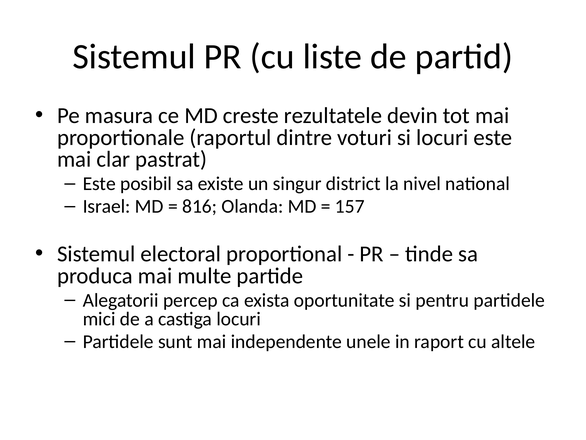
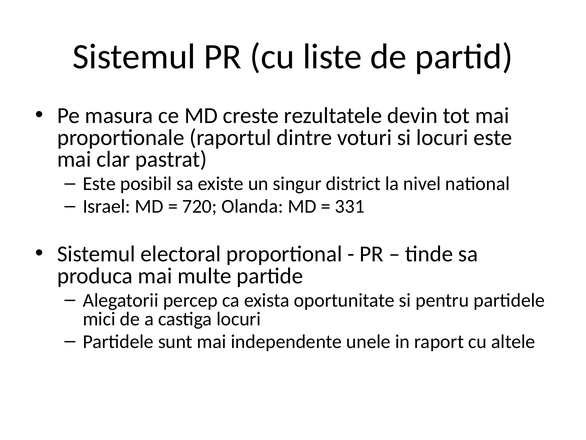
816: 816 -> 720
157: 157 -> 331
